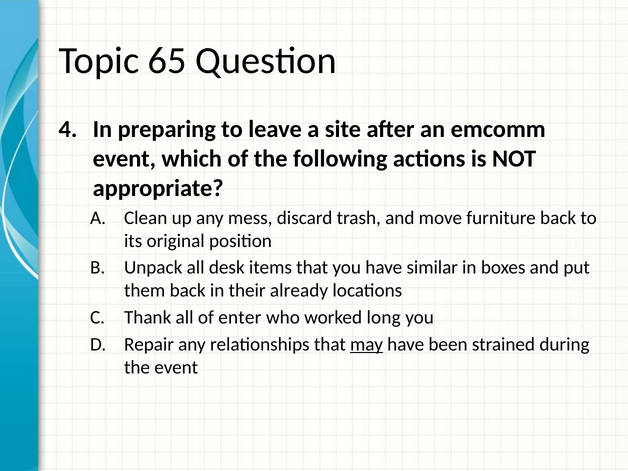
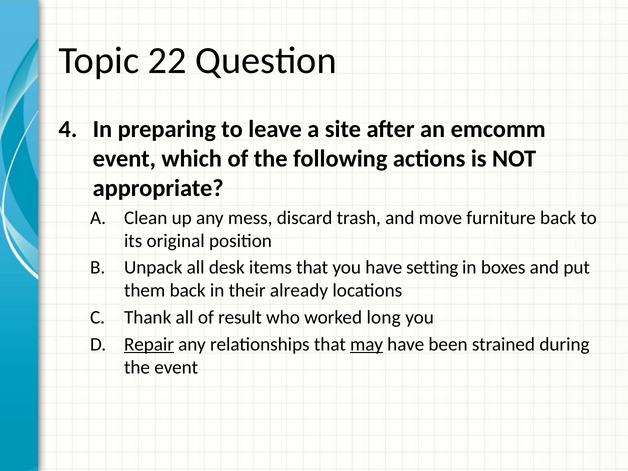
65: 65 -> 22
similar: similar -> setting
enter: enter -> result
Repair underline: none -> present
